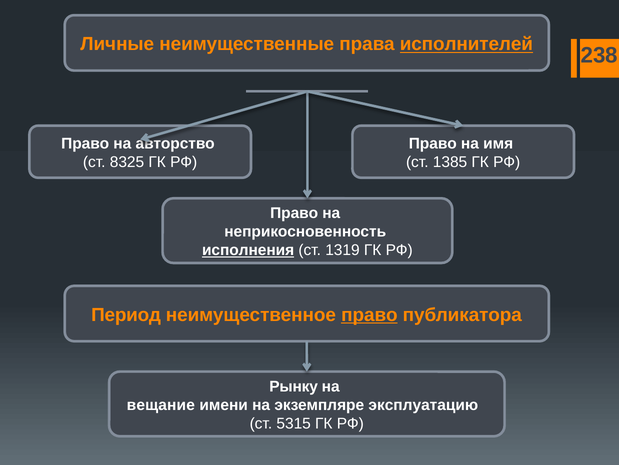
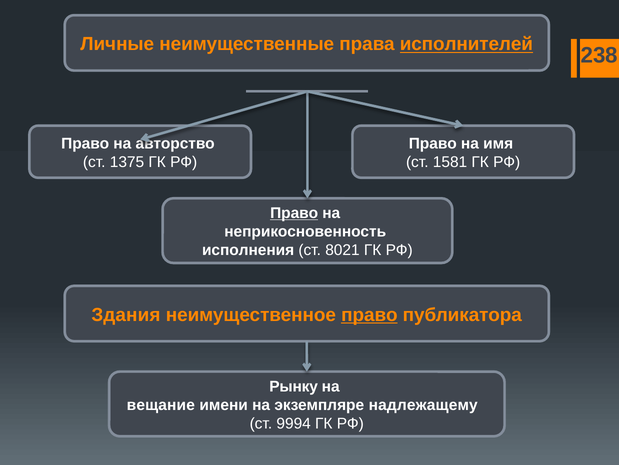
8325: 8325 -> 1375
1385: 1385 -> 1581
Право at (294, 213) underline: none -> present
исполнения underline: present -> none
1319: 1319 -> 8021
Период: Период -> Здания
эксплуатацию: эксплуатацию -> надлежащему
5315: 5315 -> 9994
